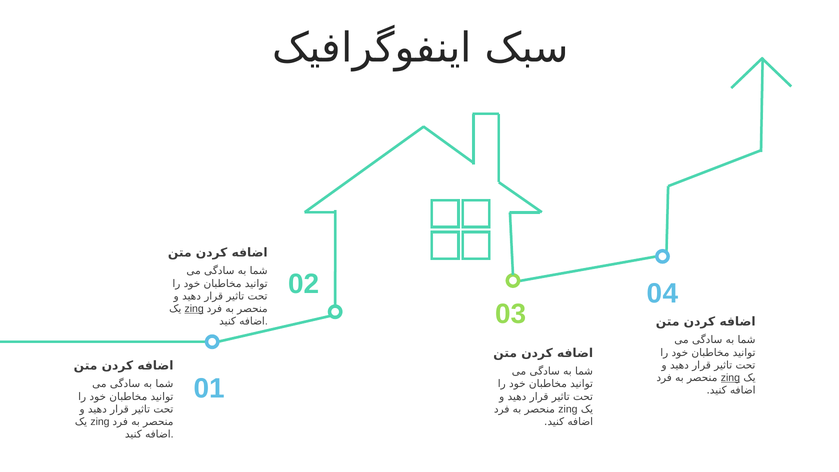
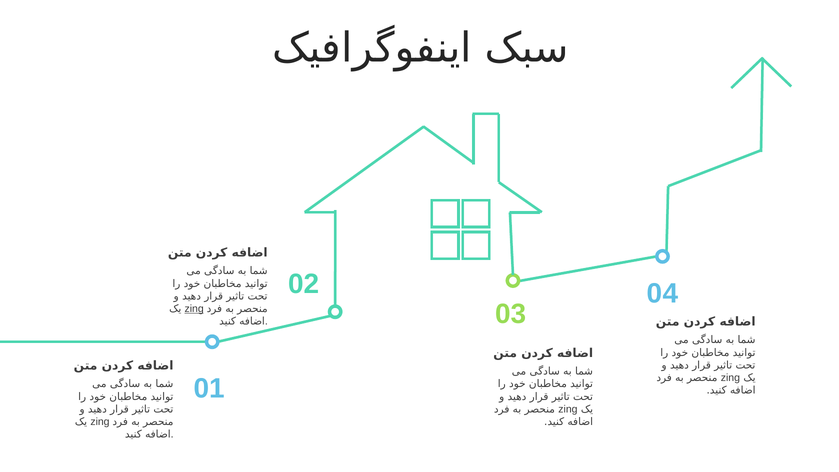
zing at (730, 378) underline: present -> none
